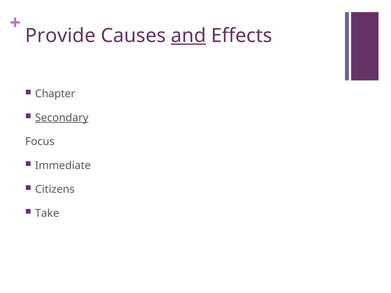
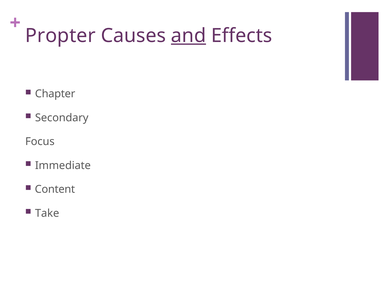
Provide: Provide -> Propter
Secondary underline: present -> none
Citizens: Citizens -> Content
